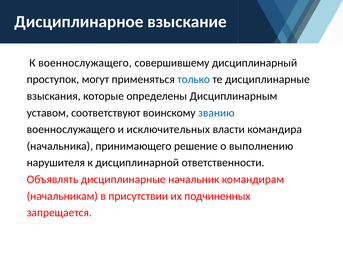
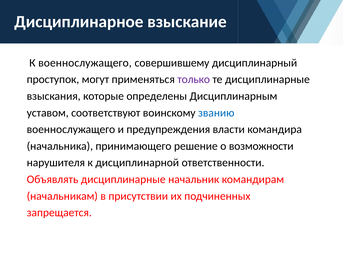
только colour: blue -> purple
исключительных: исключительных -> предупреждения
выполнению: выполнению -> возможности
